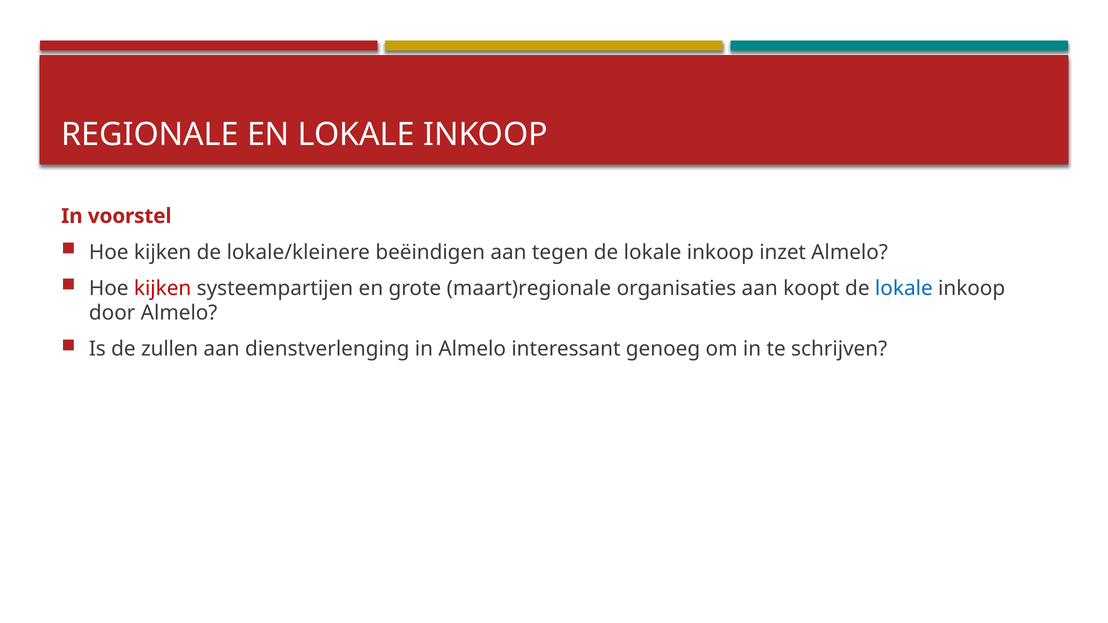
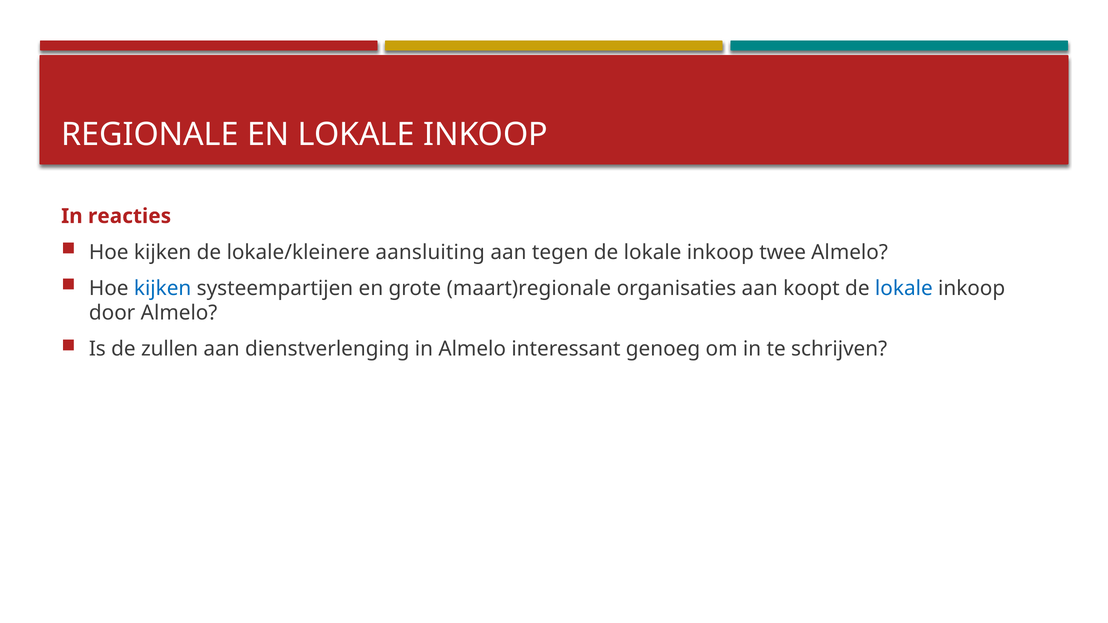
voorstel: voorstel -> reacties
beëindigen: beëindigen -> aansluiting
inzet: inzet -> twee
kijken at (163, 288) colour: red -> blue
